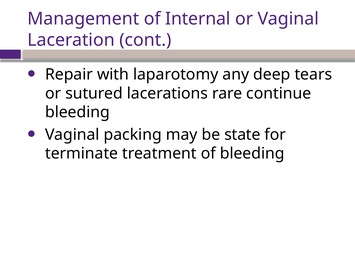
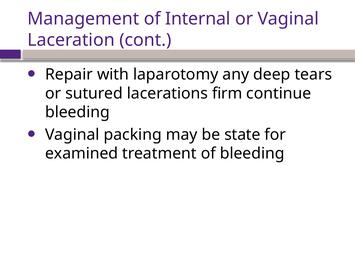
rare: rare -> firm
terminate: terminate -> examined
